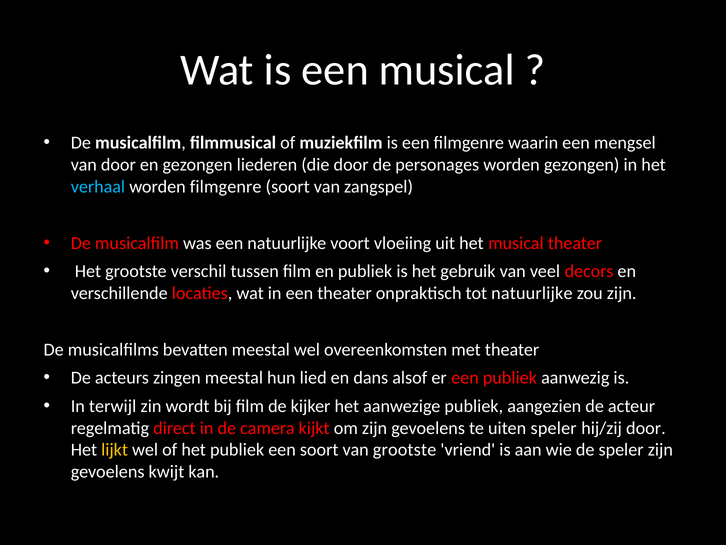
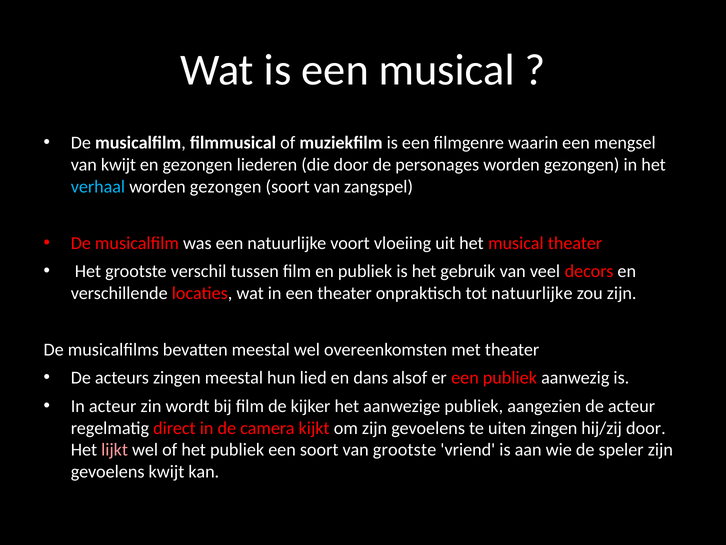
van door: door -> kwijt
filmgenre at (226, 186): filmgenre -> gezongen
In terwijl: terwijl -> acteur
uiten speler: speler -> zingen
lijkt colour: yellow -> pink
